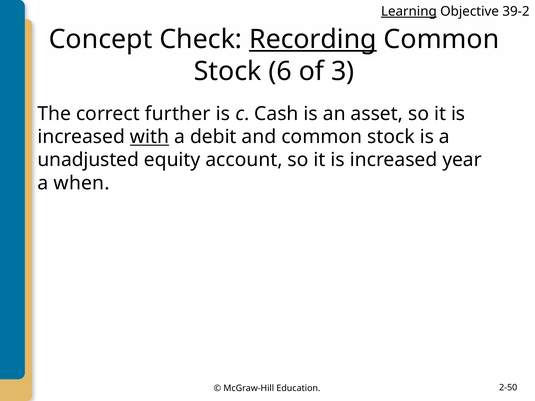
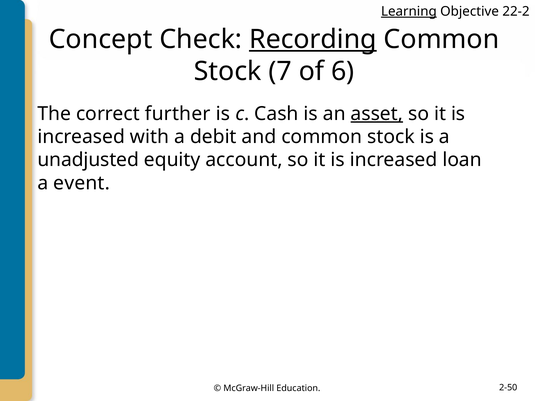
39-2: 39-2 -> 22-2
6: 6 -> 7
3: 3 -> 6
asset underline: none -> present
with underline: present -> none
year: year -> loan
when: when -> event
